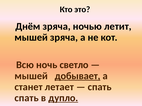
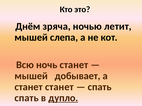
мышей зряча: зряча -> слепа
ночь светло: светло -> станет
добывает underline: present -> none
станет летает: летает -> станет
